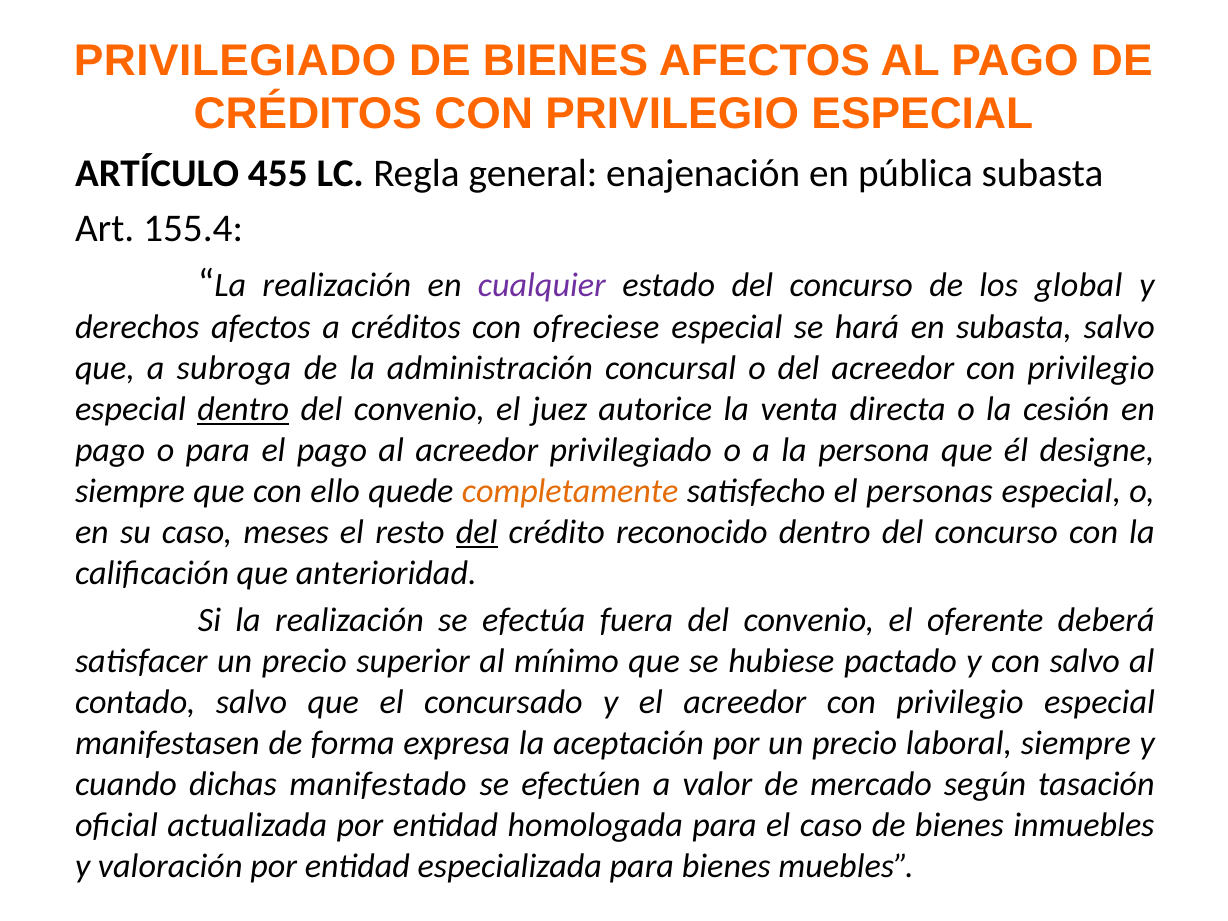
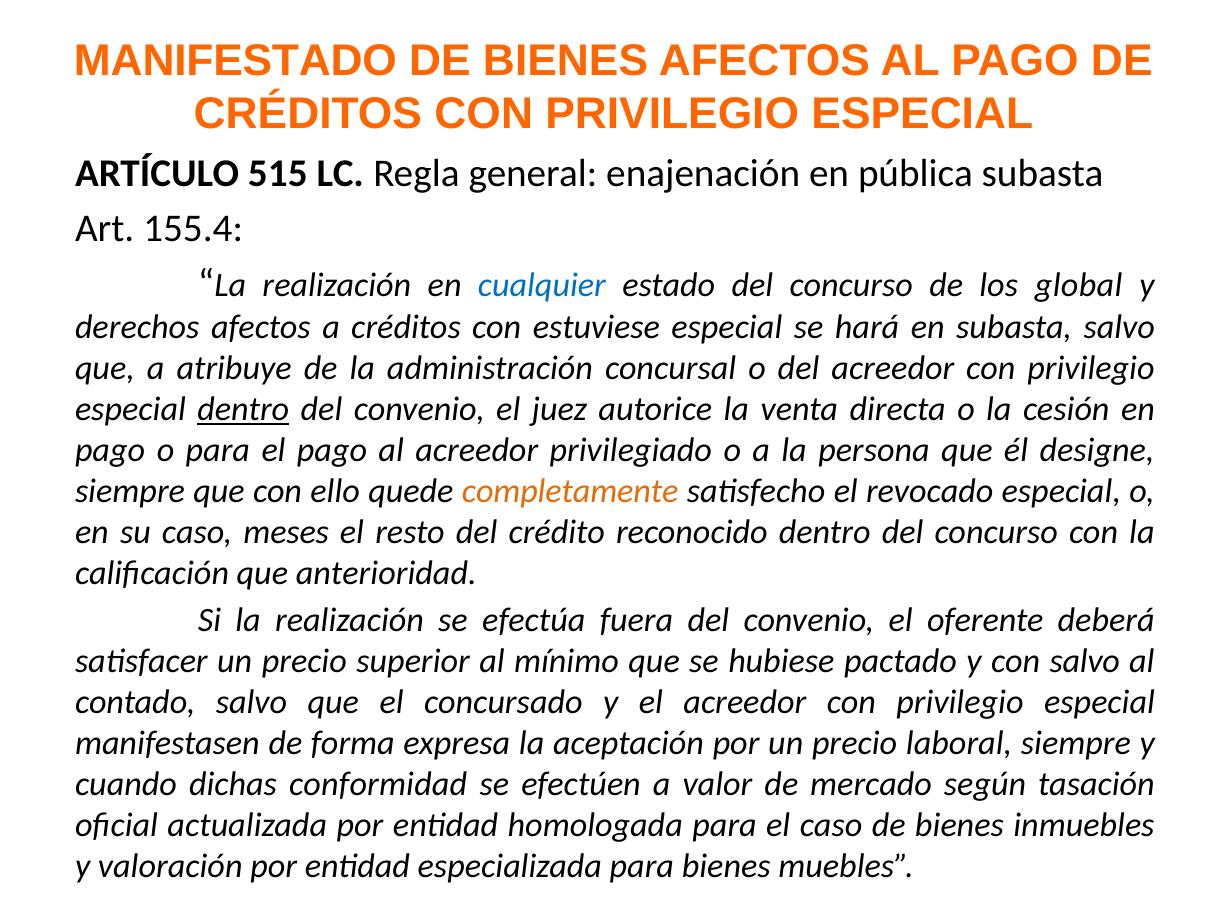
PRIVILEGIADO at (235, 61): PRIVILEGIADO -> MANIFESTADO
455: 455 -> 515
cualquier colour: purple -> blue
ofreciese: ofreciese -> estuviese
subroga: subroga -> atribuye
personas: personas -> revocado
del at (477, 532) underline: present -> none
manifestado: manifestado -> conformidad
